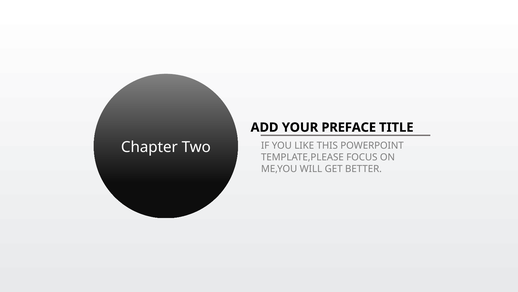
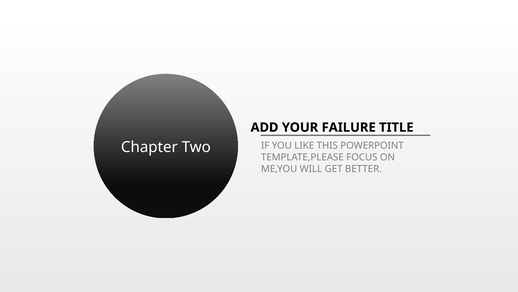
PREFACE: PREFACE -> FAILURE
